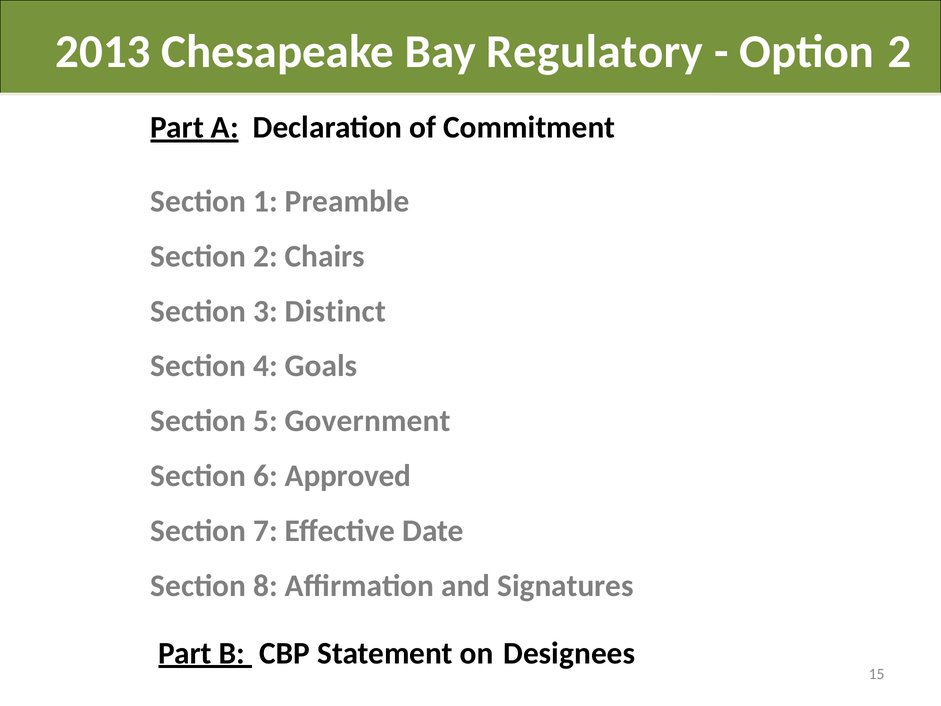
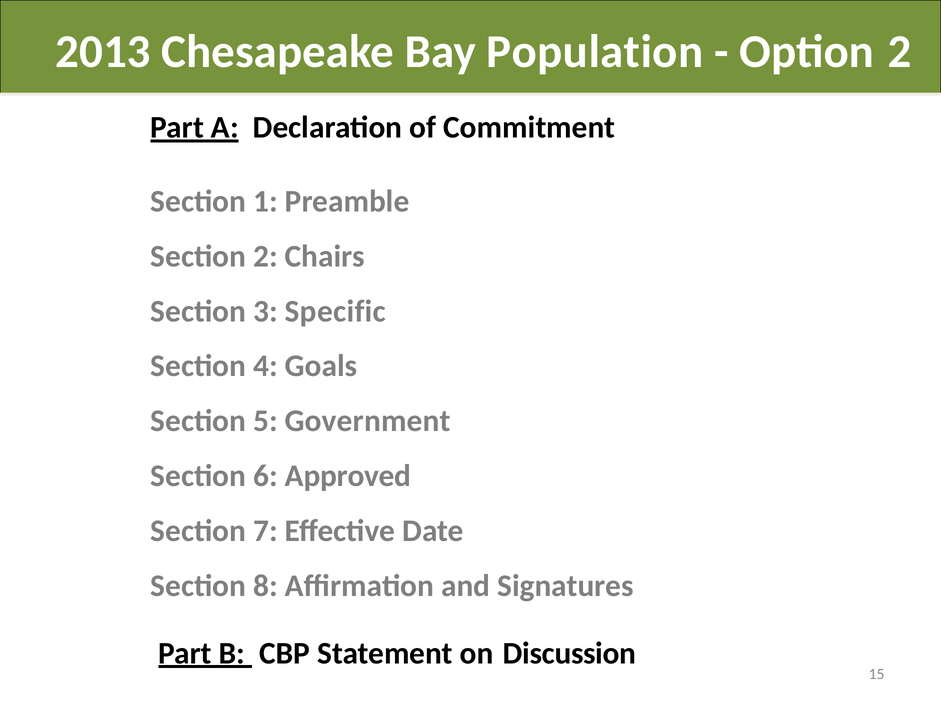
Regulatory: Regulatory -> Population
Distinct: Distinct -> Specific
Designees: Designees -> Discussion
